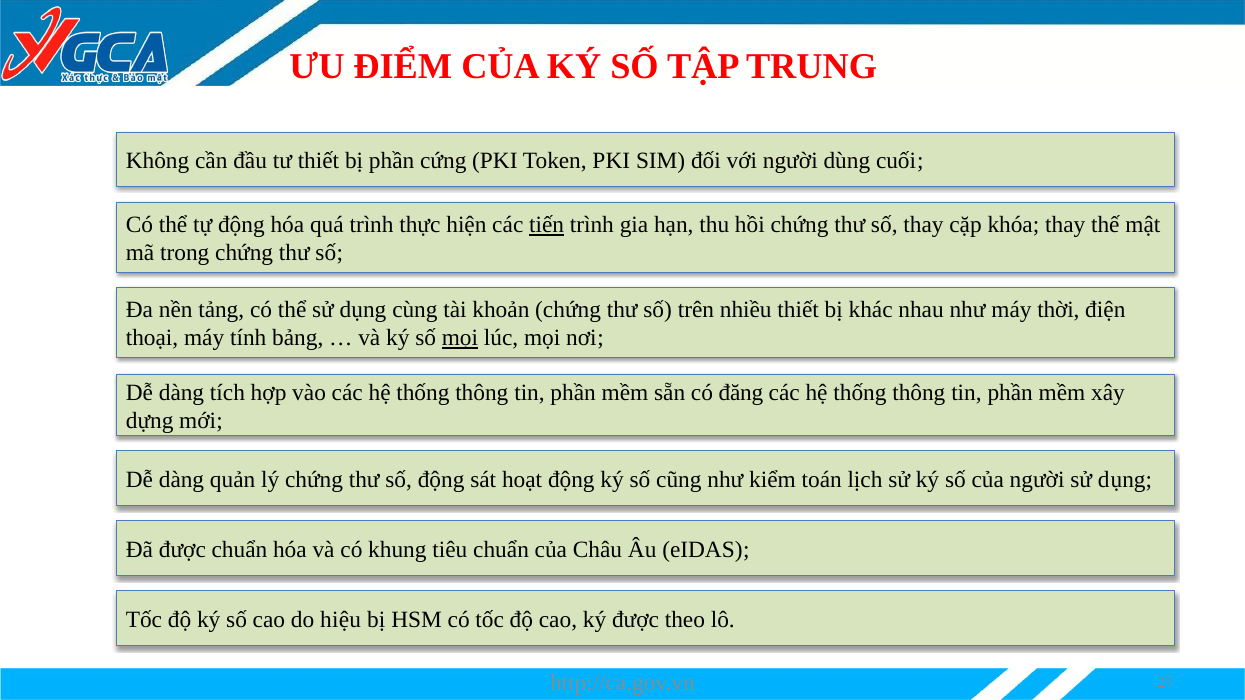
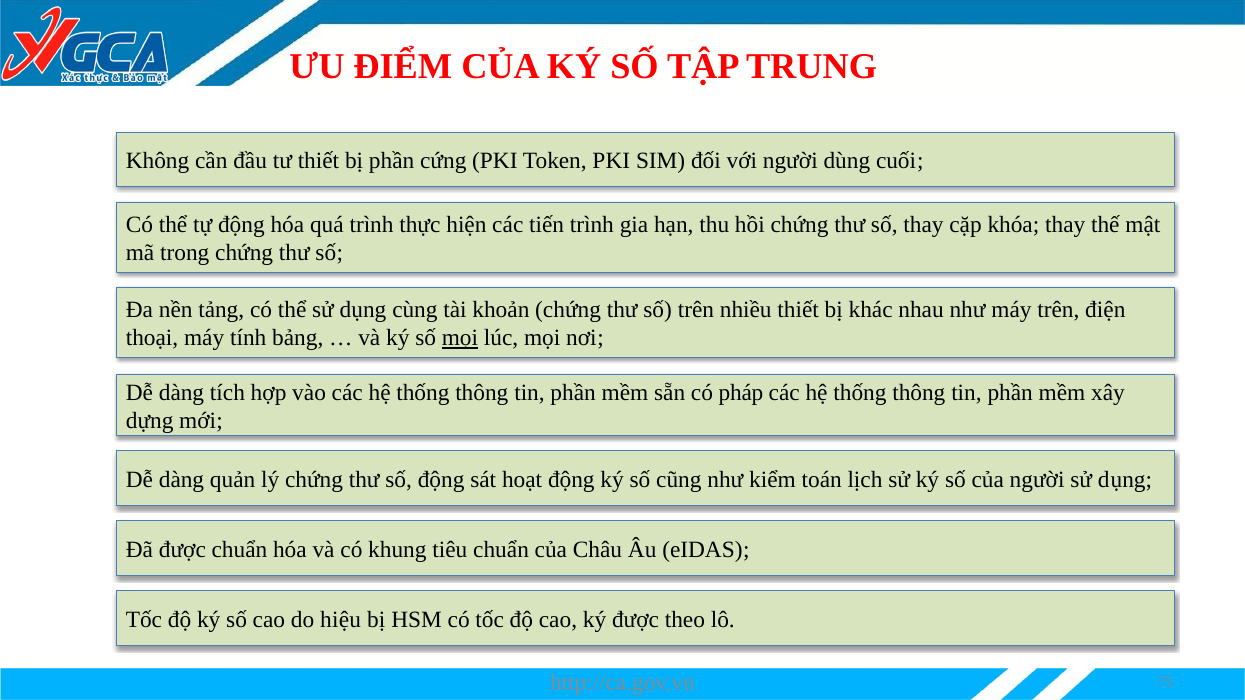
tiến underline: present -> none
máy thời: thời -> trên
đăng: đăng -> pháp
27: 27 -> 75
